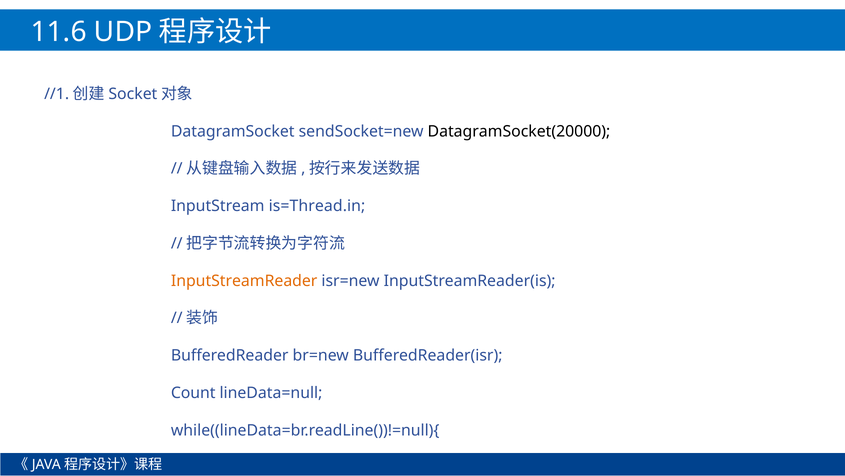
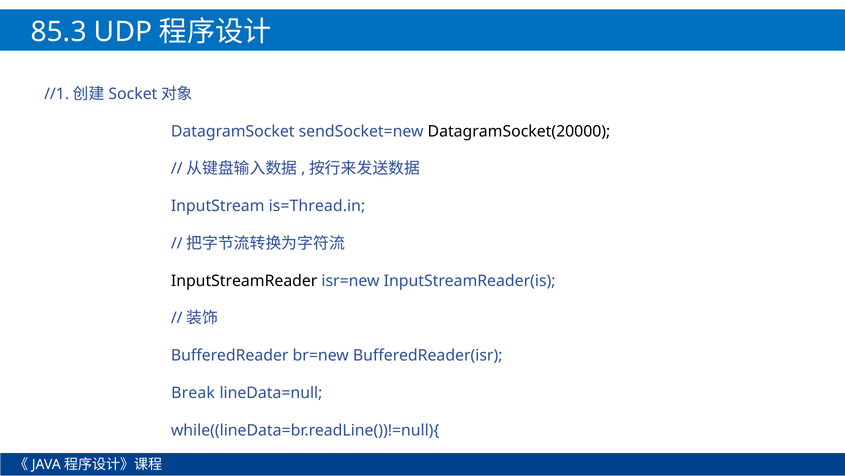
11.6: 11.6 -> 85.3
InputStreamReader colour: orange -> black
Count: Count -> Break
